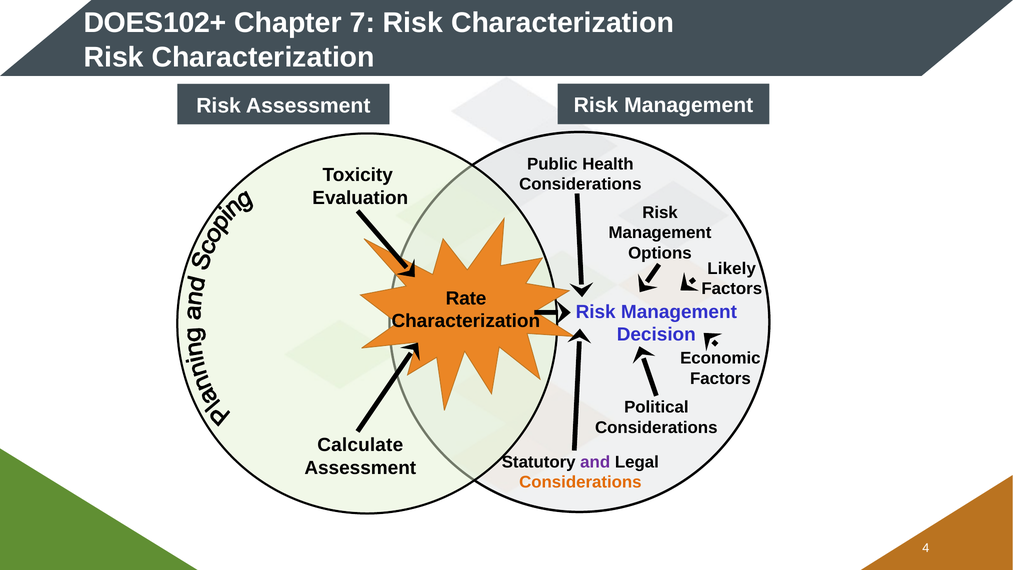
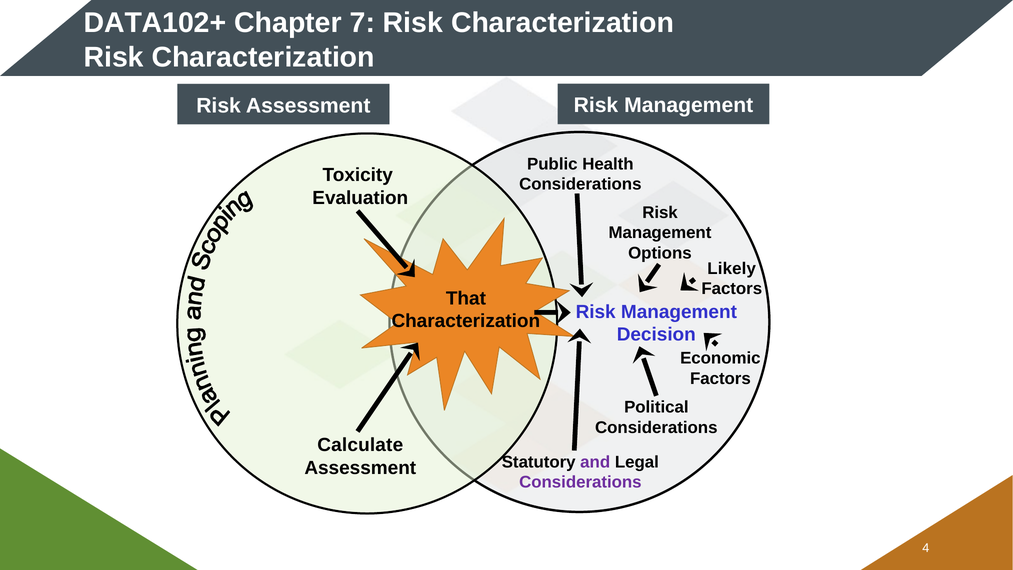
DOES102+: DOES102+ -> DATA102+
Rate: Rate -> That
Considerations at (580, 482) colour: orange -> purple
